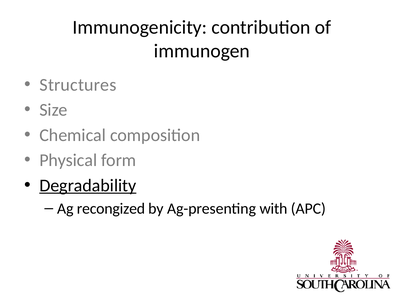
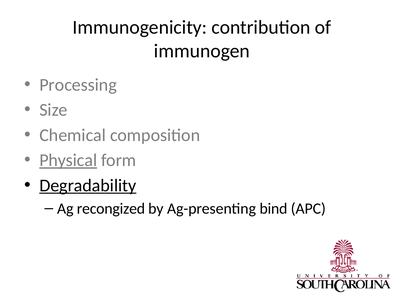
Structures: Structures -> Processing
Physical underline: none -> present
with: with -> bind
